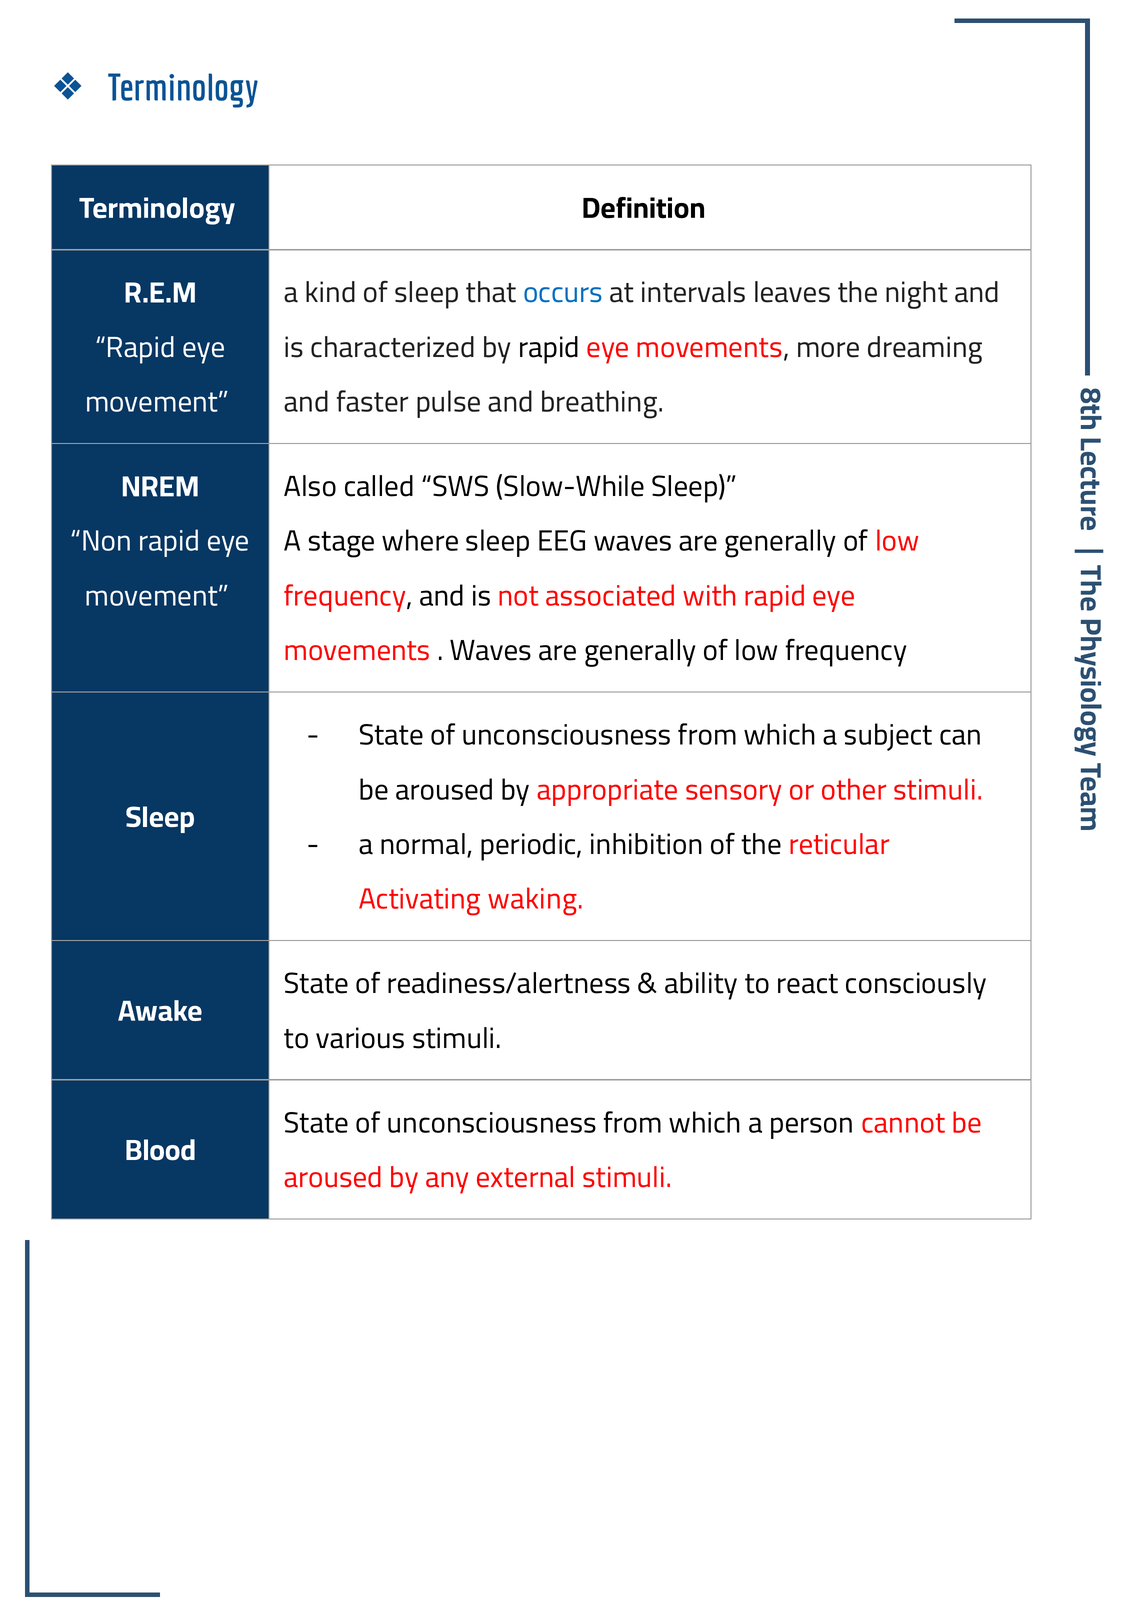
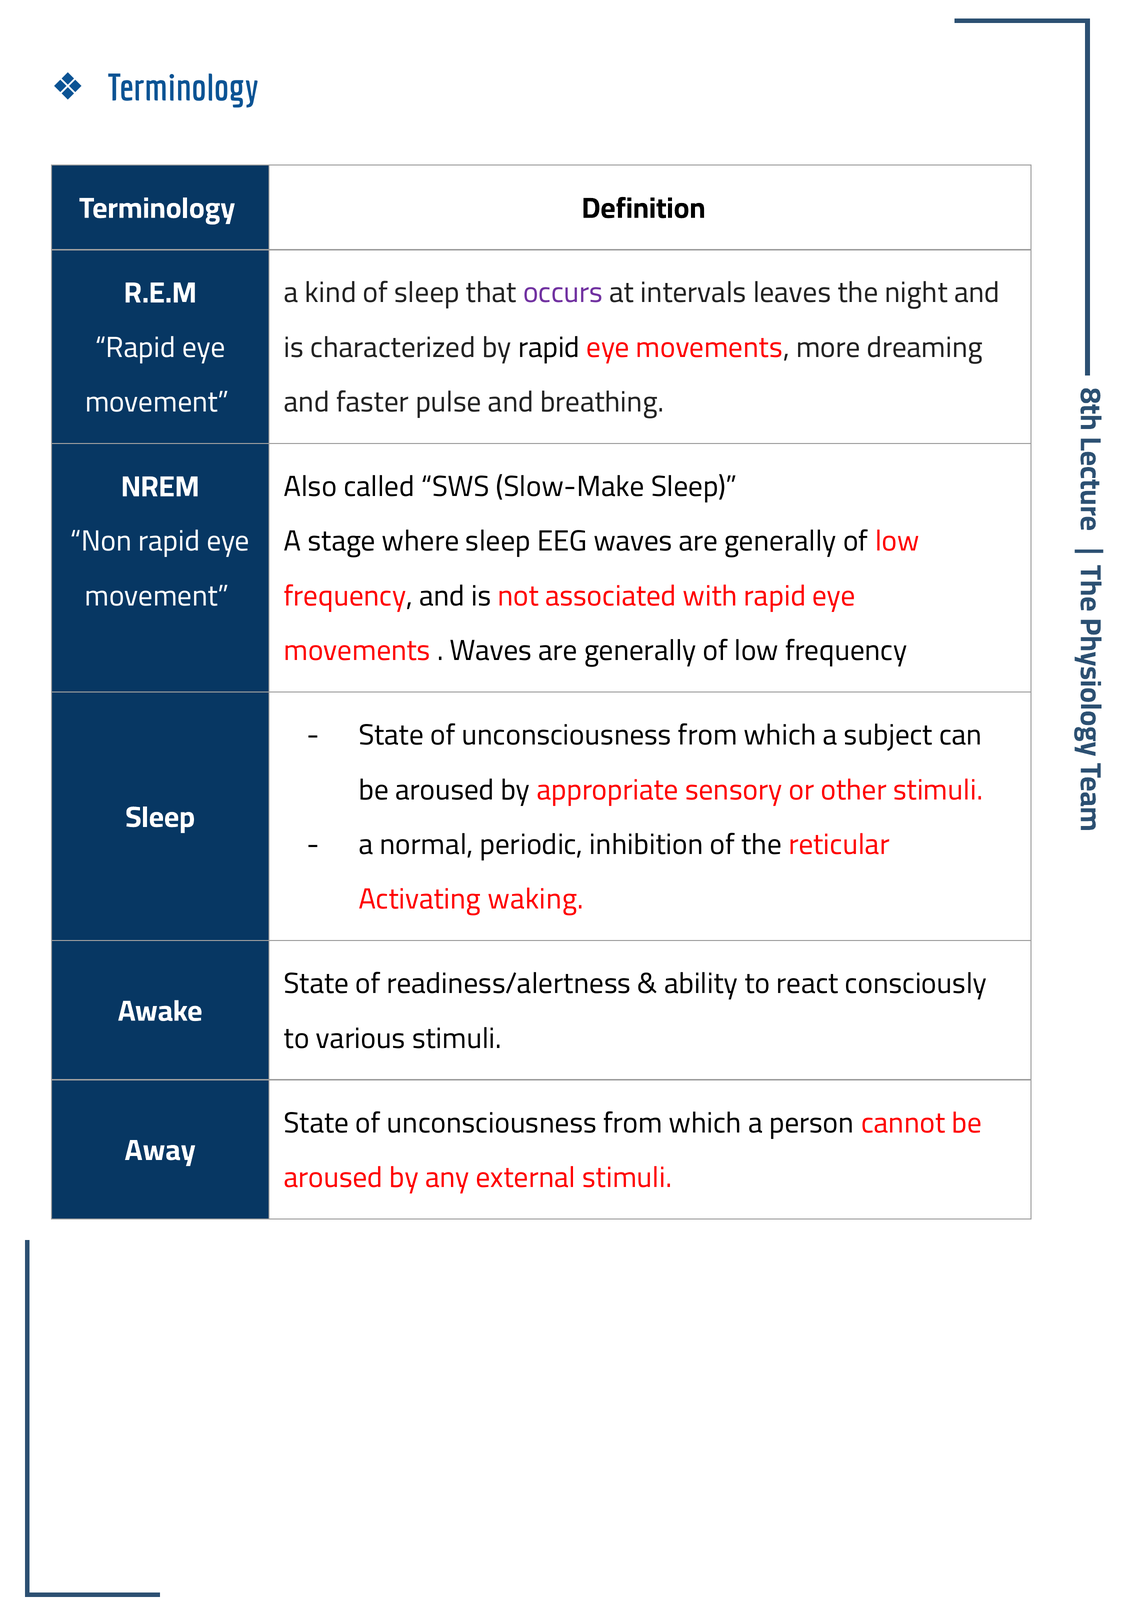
occurs colour: blue -> purple
Slow-While: Slow-While -> Slow-Make
Blood: Blood -> Away
